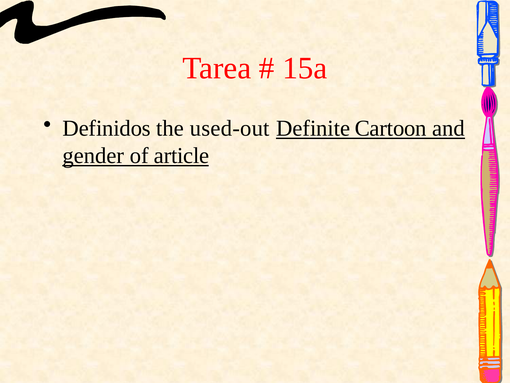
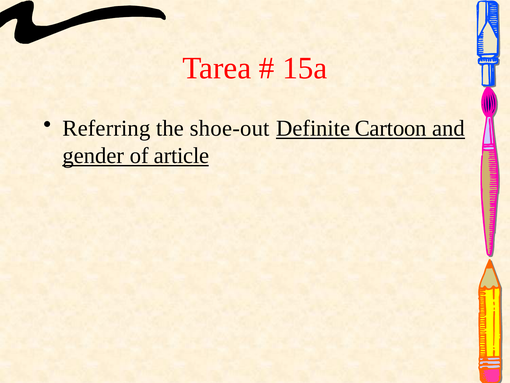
Definidos: Definidos -> Referring
used-out: used-out -> shoe-out
